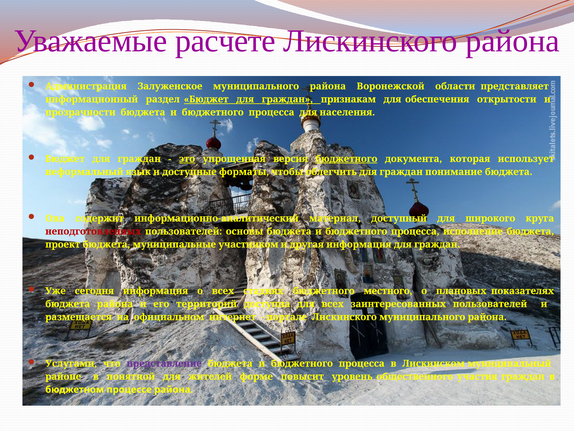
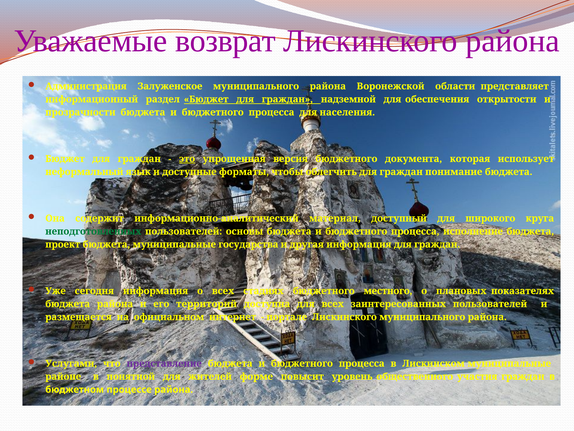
расчете: расчете -> возврат
признакам: признакам -> надземной
бюджетного at (346, 159) underline: present -> none
неподготовленных colour: red -> green
участником: участником -> государства
Лискинском муниципальный: муниципальный -> муниципальные
